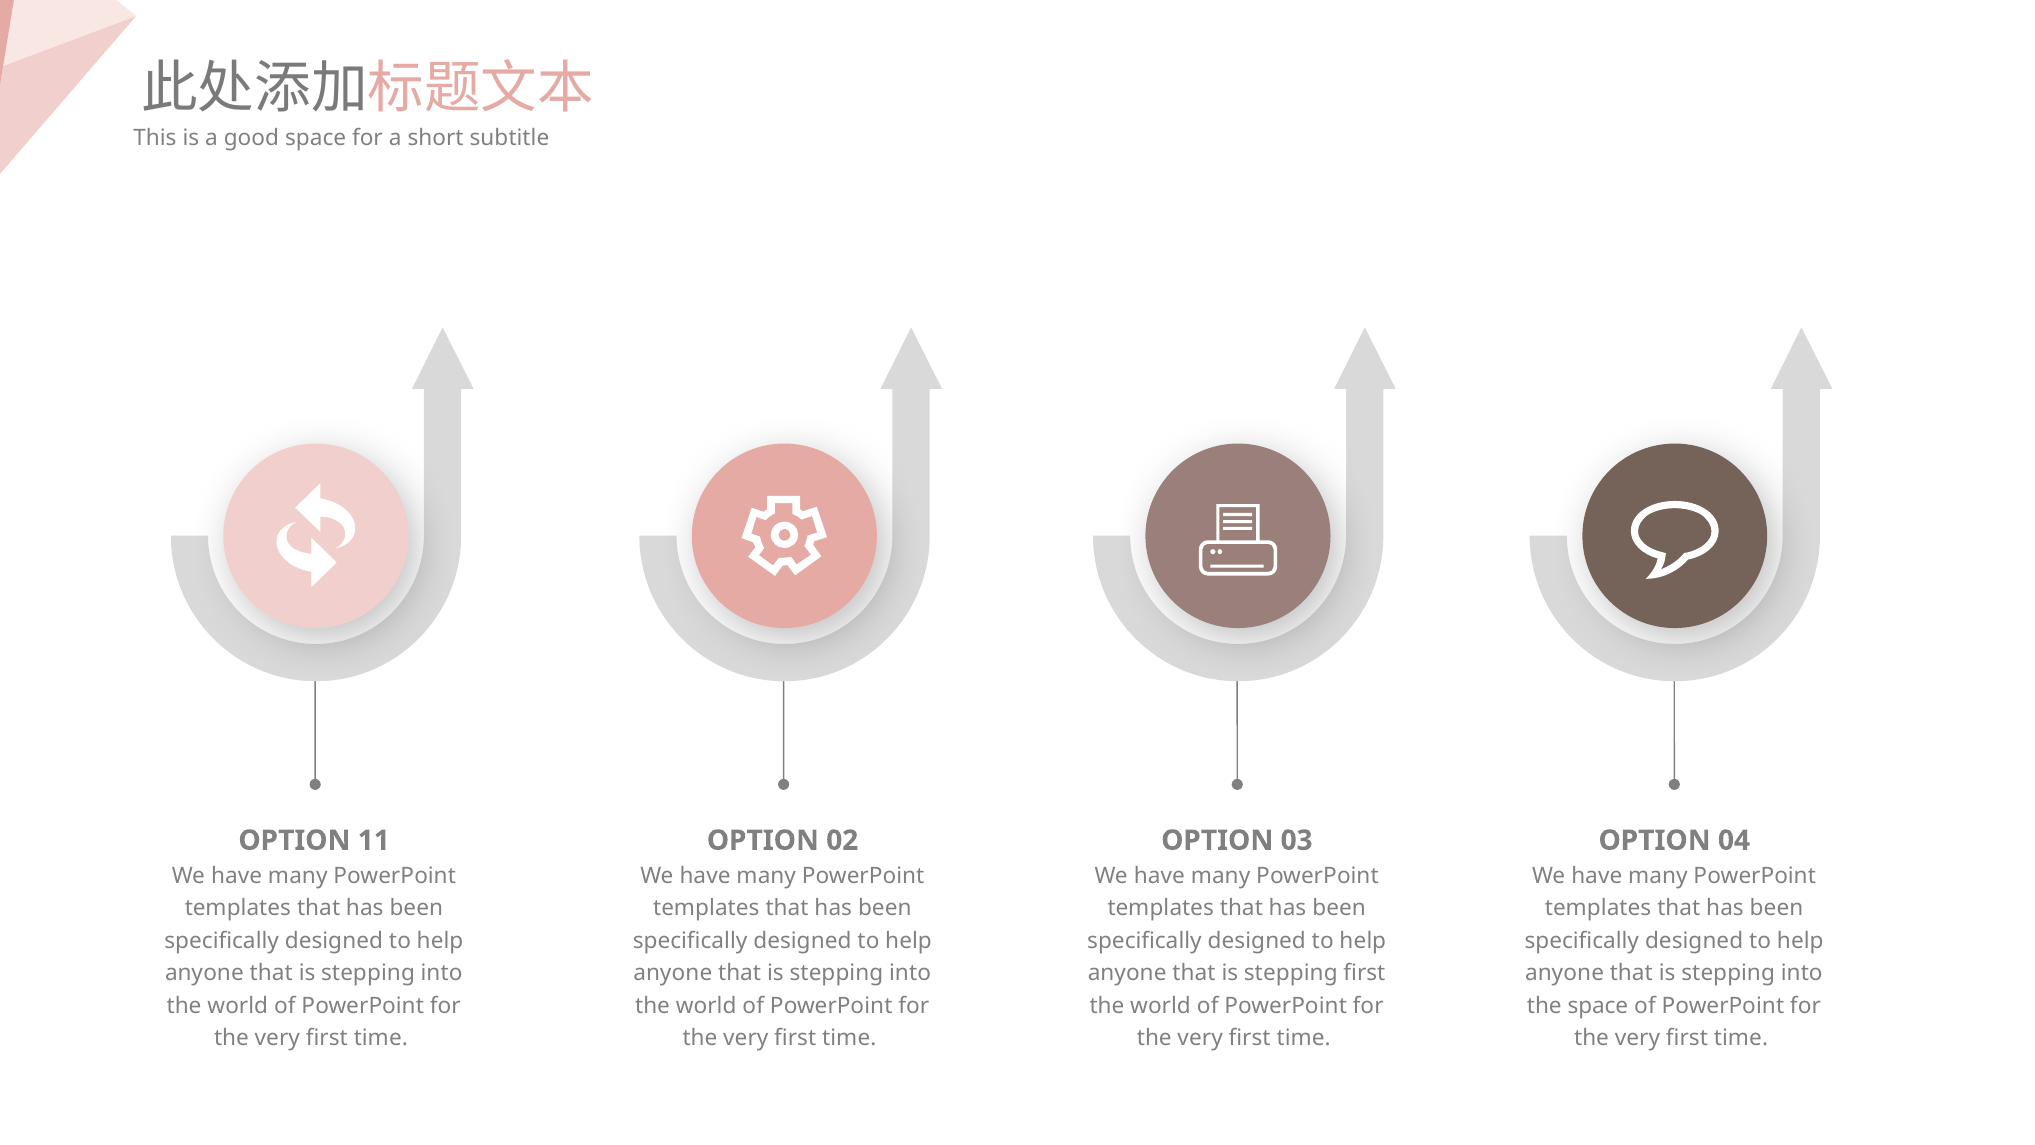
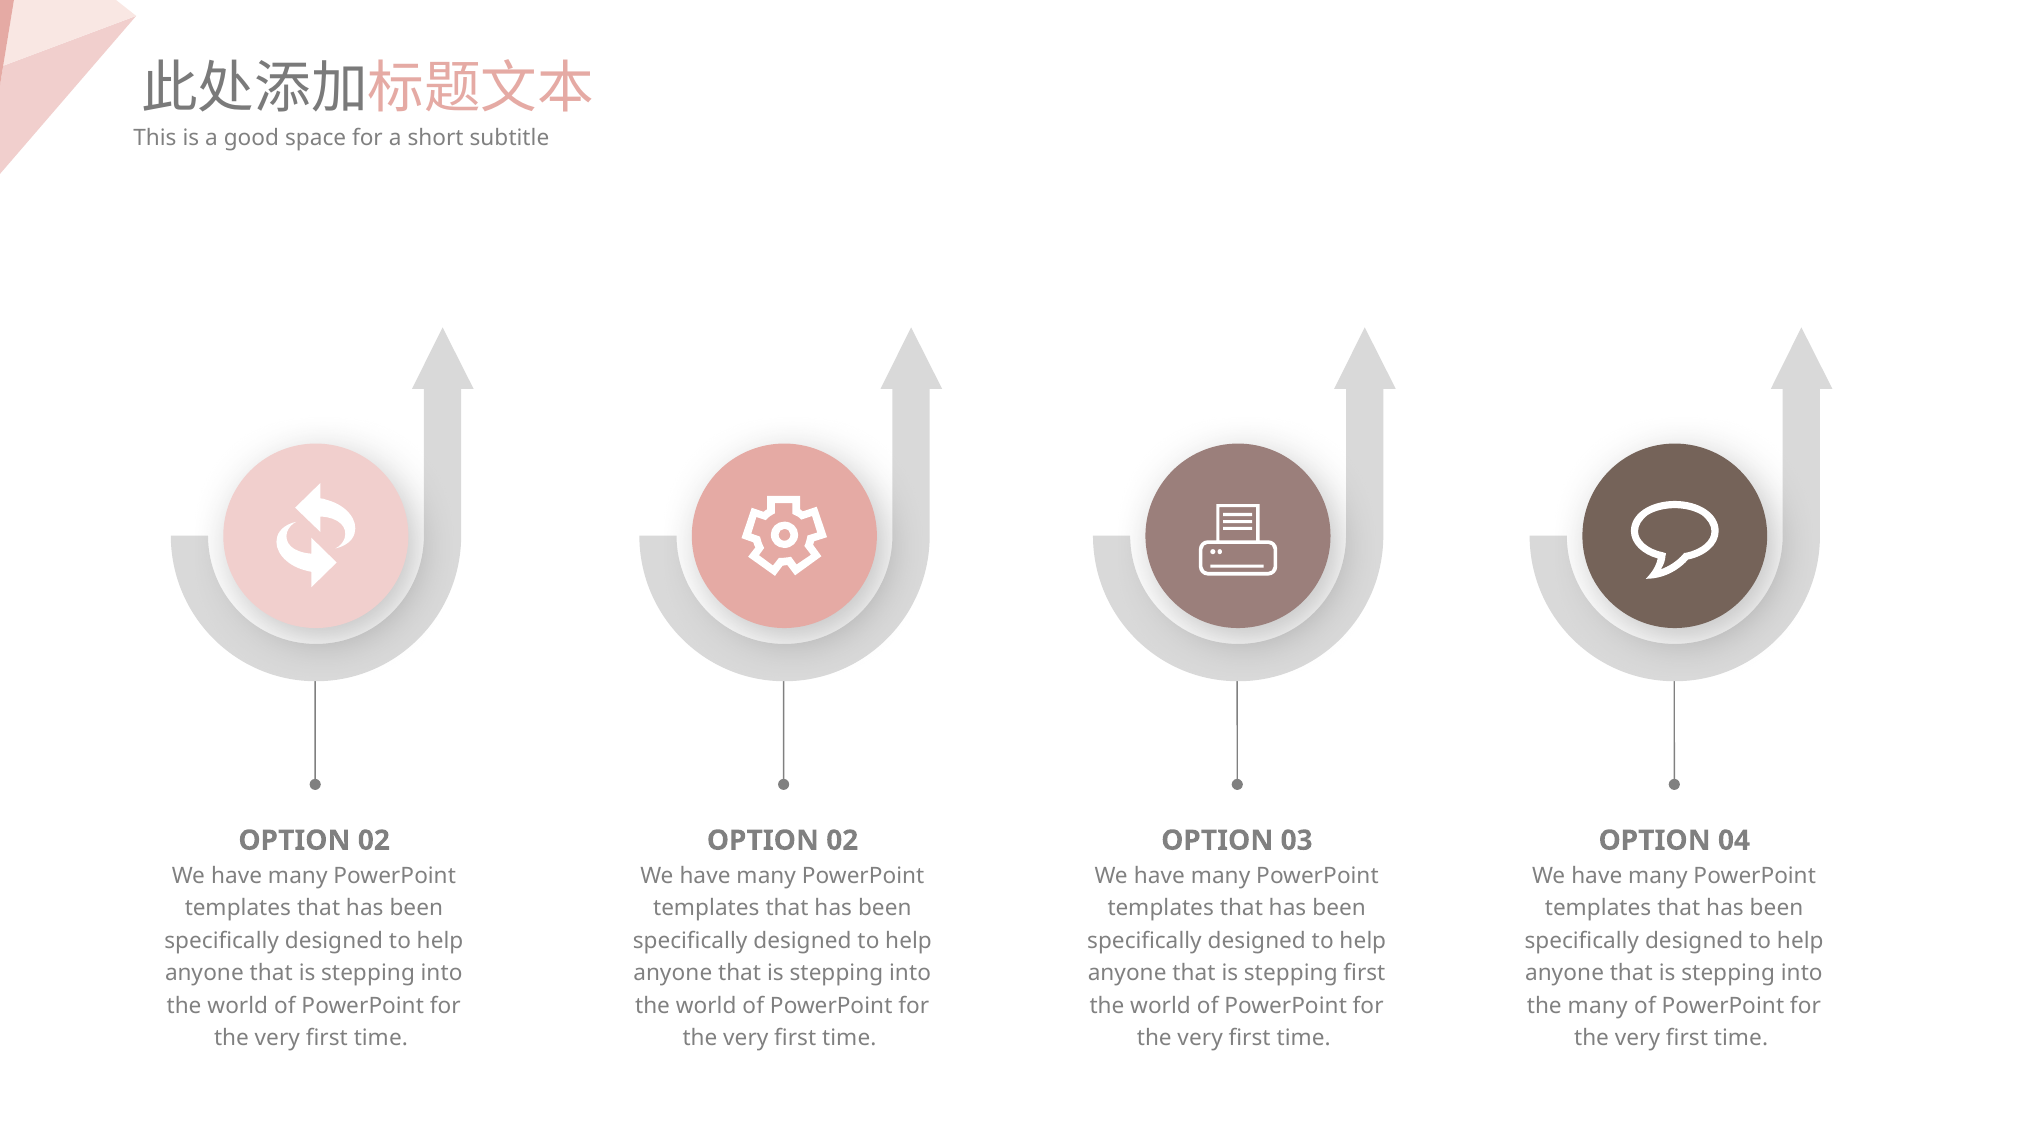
11 at (374, 840): 11 -> 02
the space: space -> many
